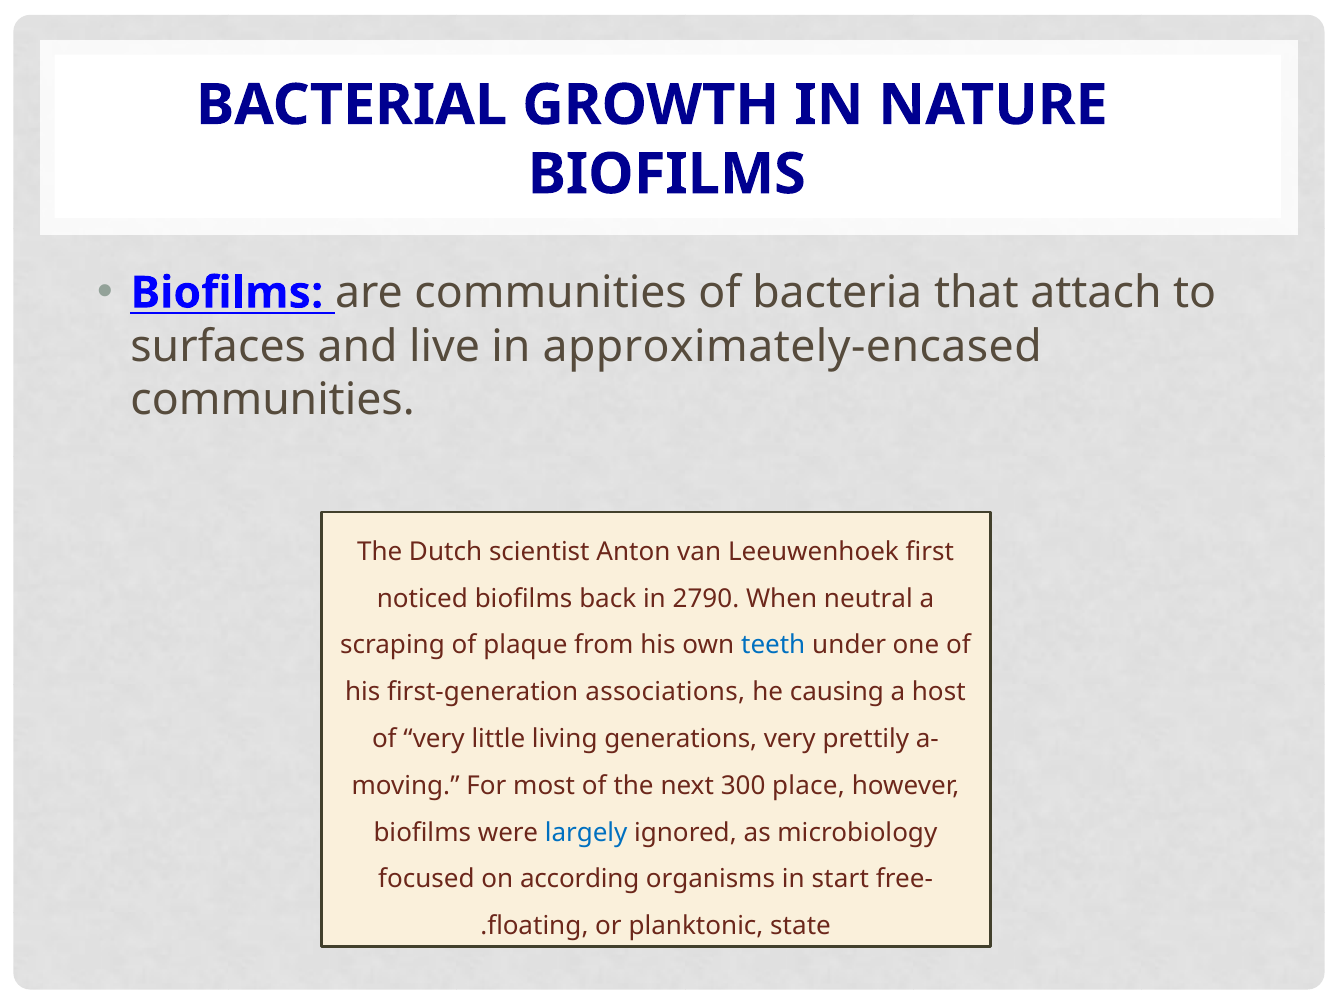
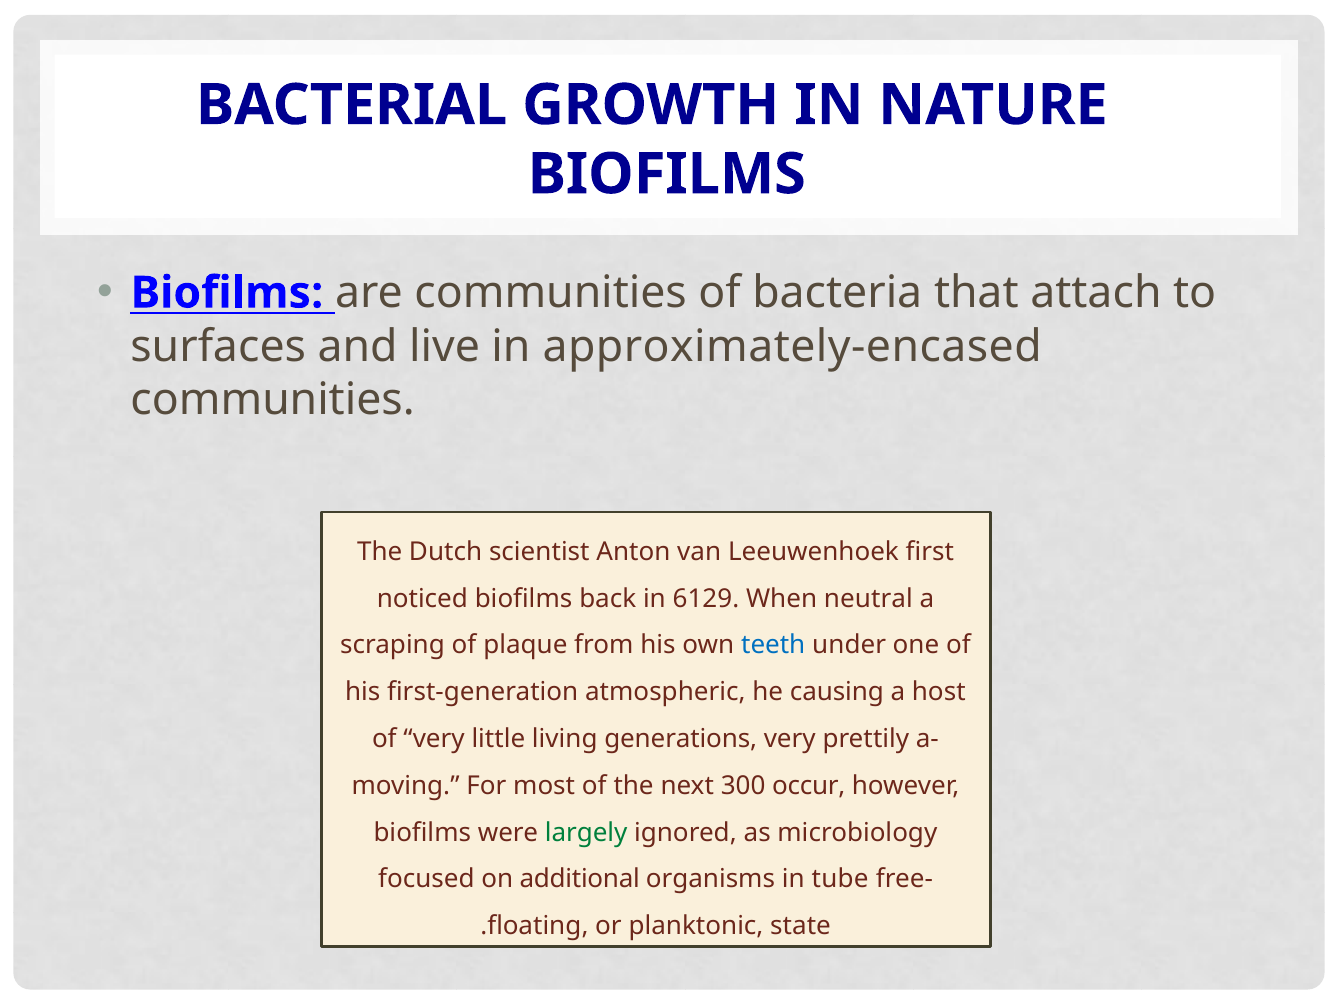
2790: 2790 -> 6129
associations: associations -> atmospheric
place: place -> occur
largely colour: blue -> green
according: according -> additional
start: start -> tube
